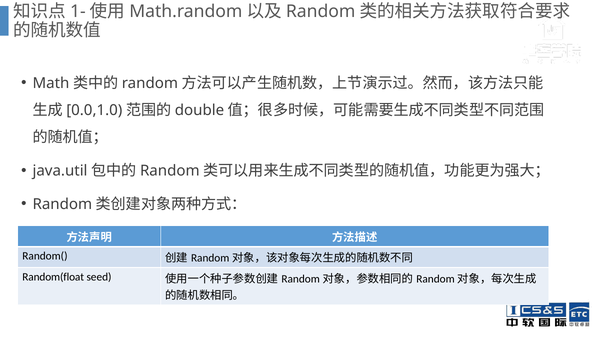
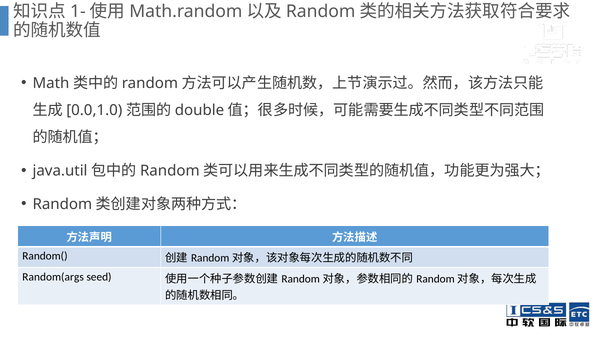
Random(float: Random(float -> Random(args
